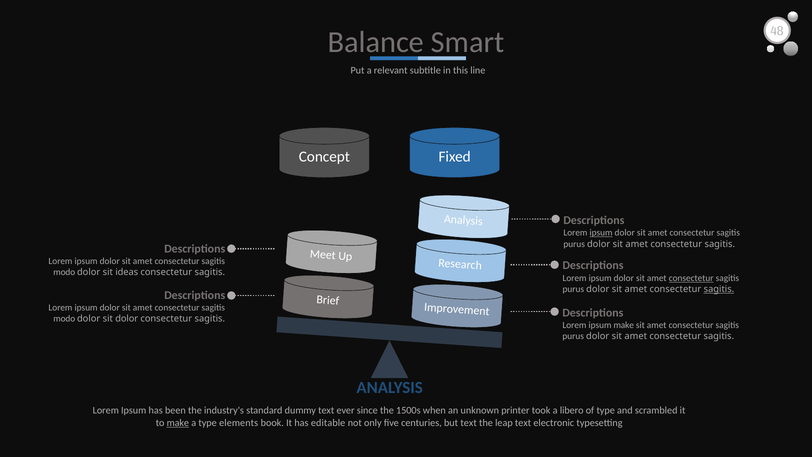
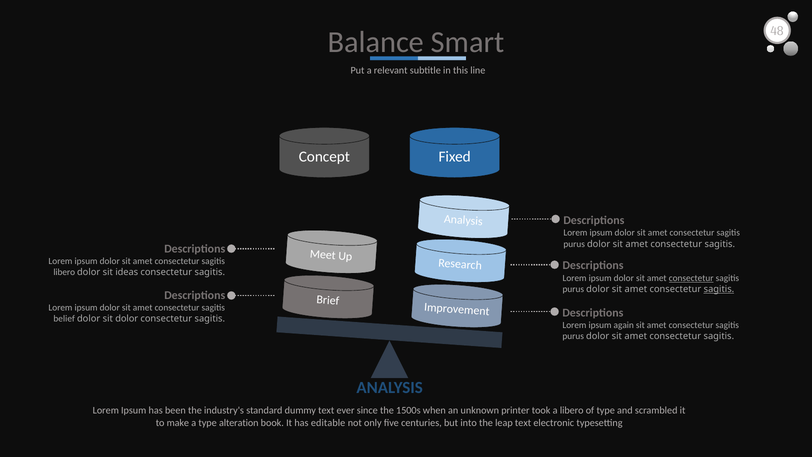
ipsum at (601, 233) underline: present -> none
modo at (64, 272): modo -> libero
modo at (64, 319): modo -> belief
ipsum make: make -> again
make at (178, 422) underline: present -> none
elements: elements -> alteration
but text: text -> into
